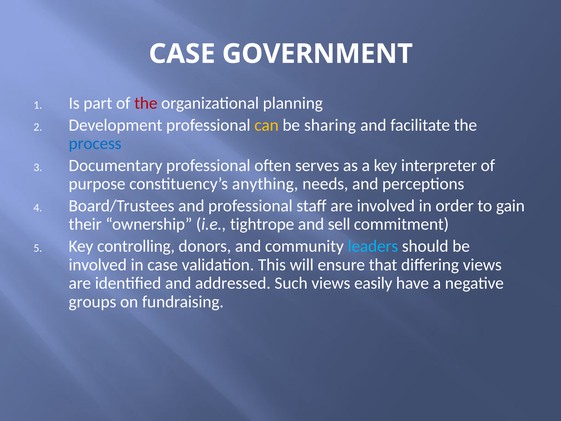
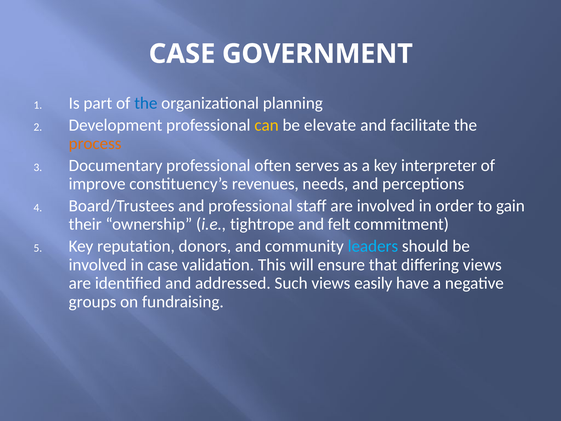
the at (146, 103) colour: red -> blue
sharing: sharing -> elevate
process colour: blue -> orange
purpose: purpose -> improve
anything: anything -> revenues
sell: sell -> felt
controlling: controlling -> reputation
